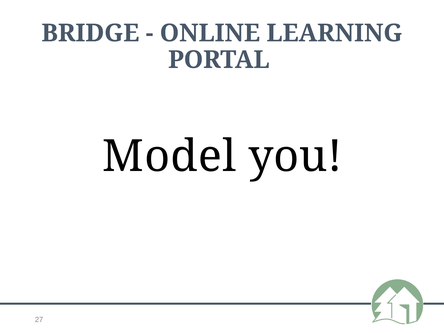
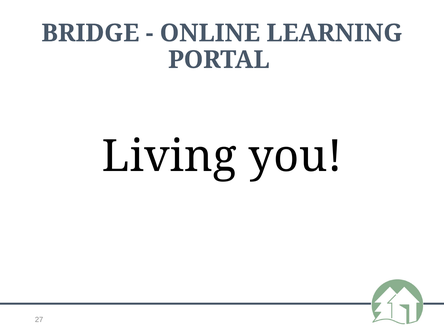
Model: Model -> Living
